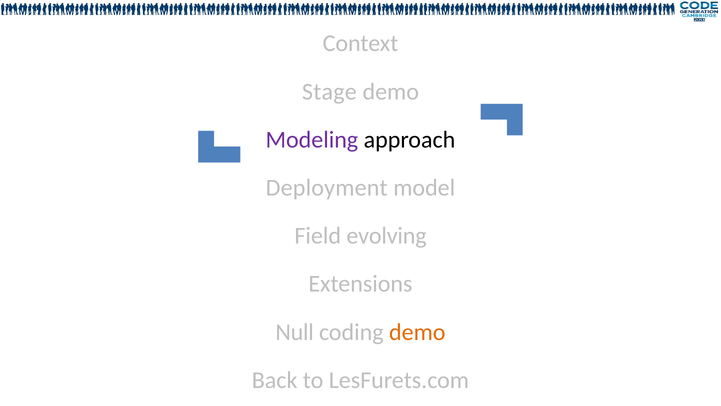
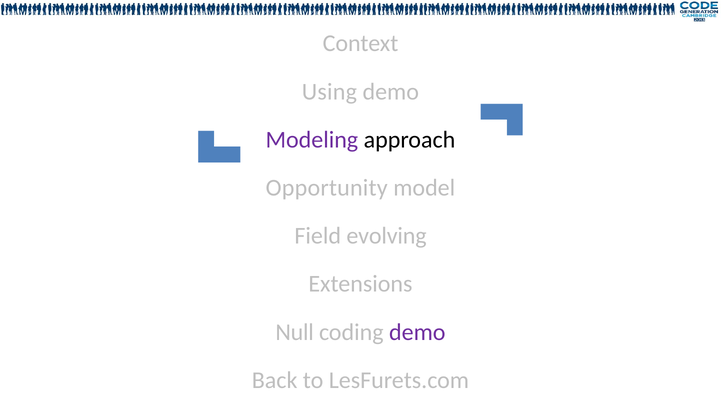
Stage: Stage -> Using
Deployment: Deployment -> Opportunity
demo at (417, 332) colour: orange -> purple
